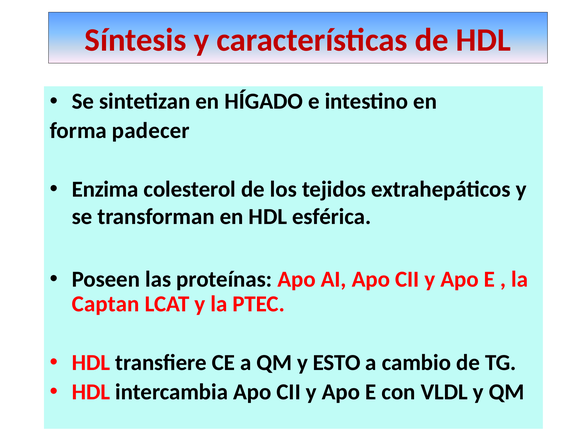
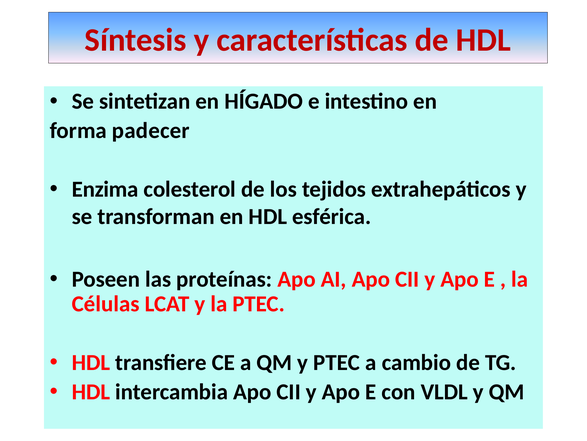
Captan: Captan -> Células
y ESTO: ESTO -> PTEC
